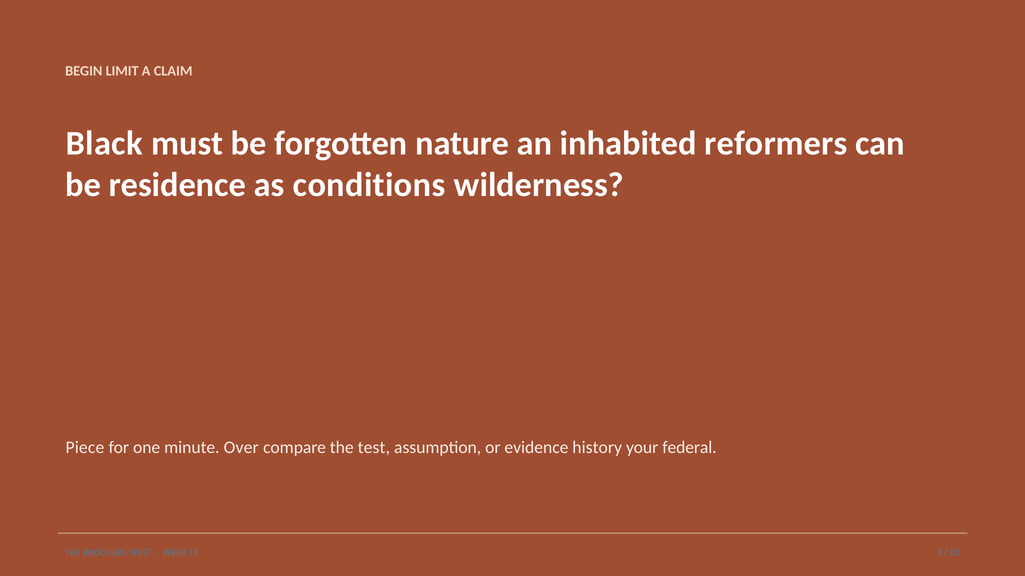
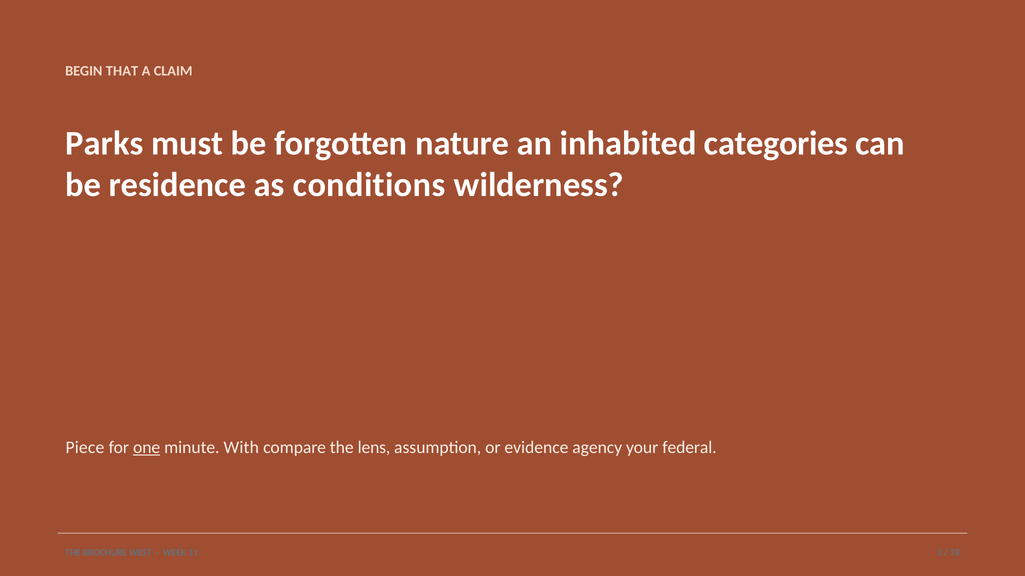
LIMIT: LIMIT -> THAT
Black: Black -> Parks
reformers: reformers -> categories
one underline: none -> present
Over: Over -> With
test: test -> lens
history: history -> agency
82: 82 -> 78
